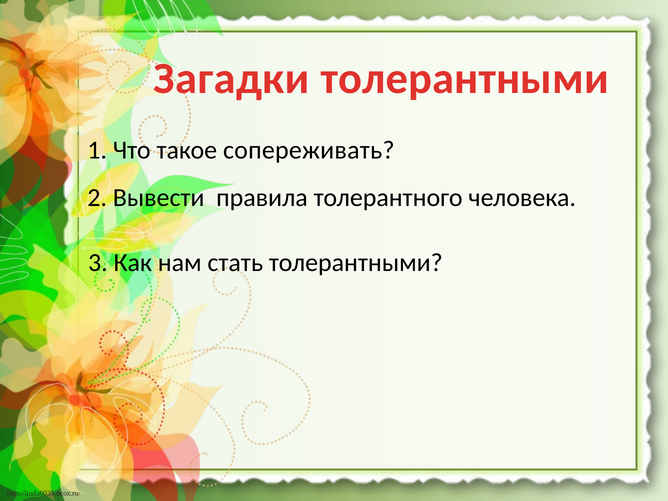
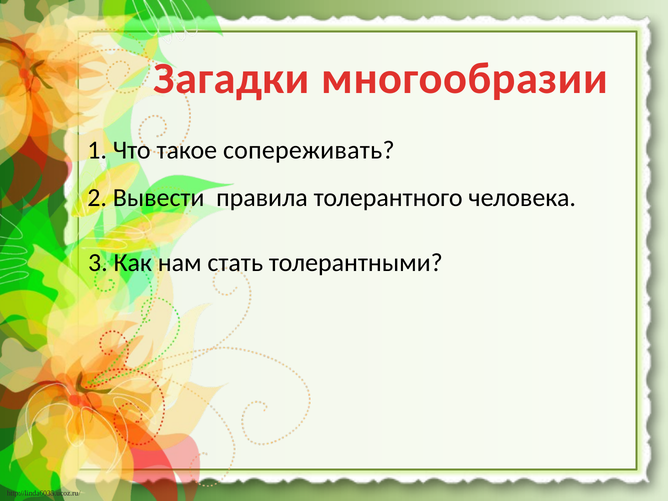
Загадки толерантными: толерантными -> многообразии
